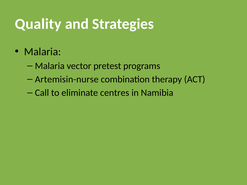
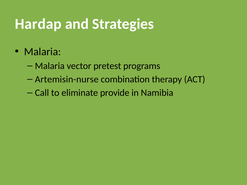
Quality: Quality -> Hardap
centres: centres -> provide
